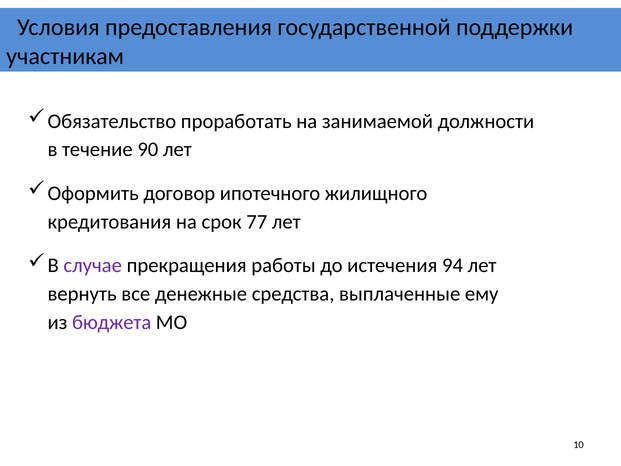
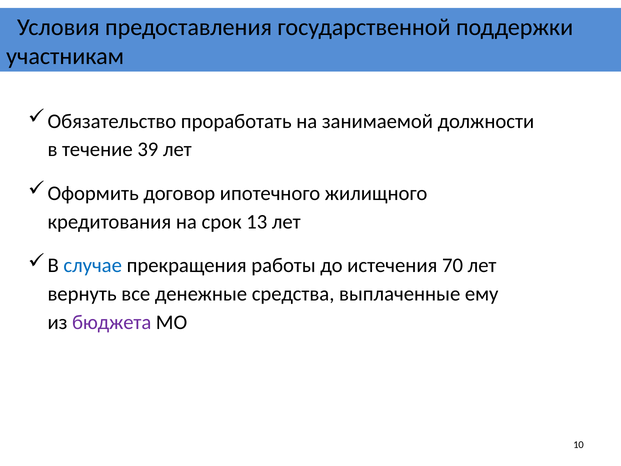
90: 90 -> 39
77: 77 -> 13
случае colour: purple -> blue
94: 94 -> 70
